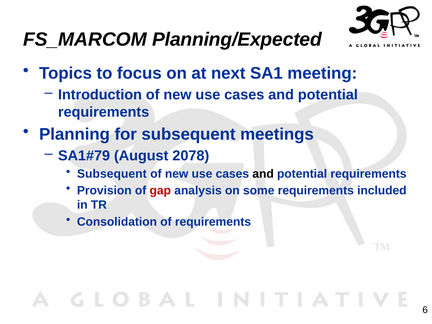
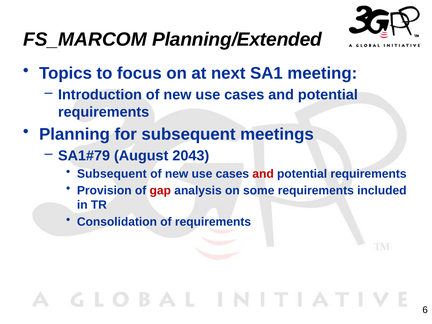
Planning/Expected: Planning/Expected -> Planning/Extended
2078: 2078 -> 2043
and at (263, 174) colour: black -> red
